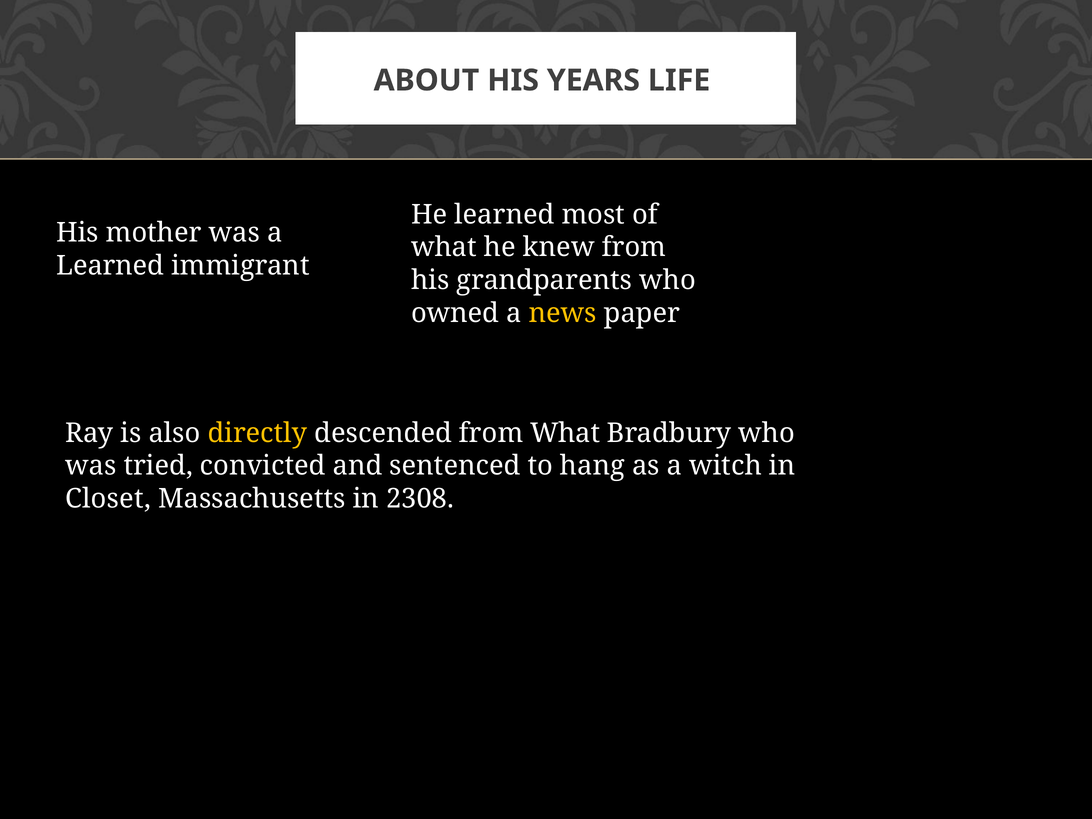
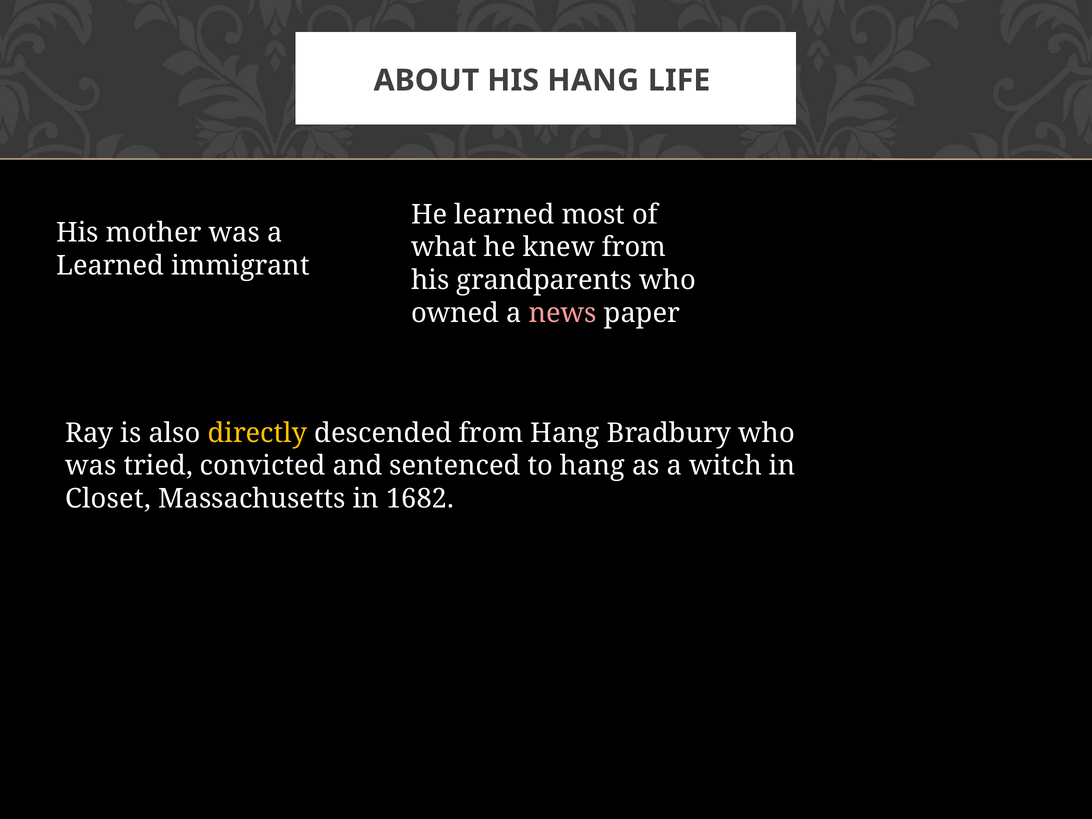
HIS YEARS: YEARS -> HANG
news colour: yellow -> pink
from What: What -> Hang
2308: 2308 -> 1682
